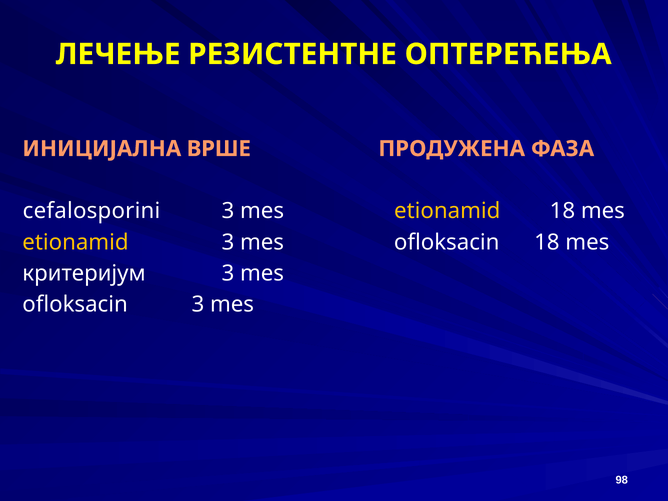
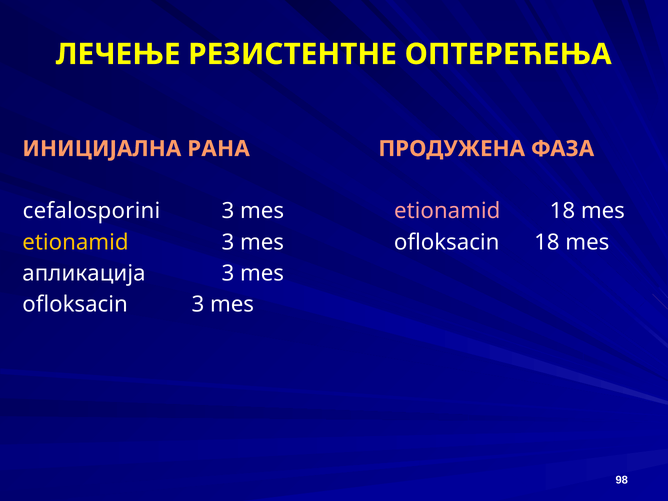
ВРШЕ: ВРШЕ -> РАНА
etionamid at (447, 211) colour: yellow -> pink
критеријум: критеријум -> апликација
